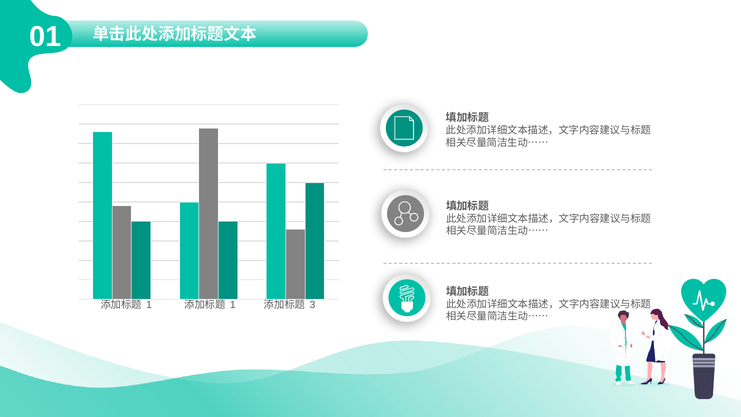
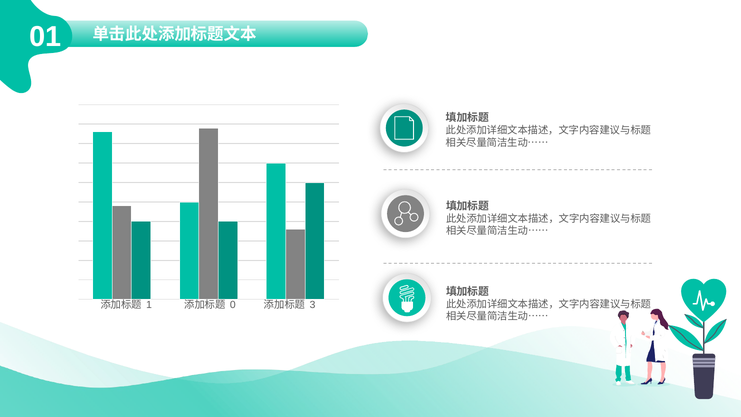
1 at (233, 305): 1 -> 0
